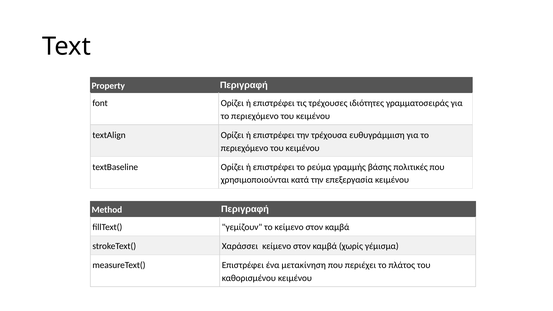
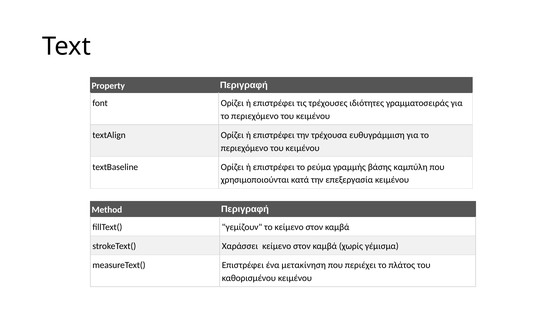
πολιτικές: πολιτικές -> καμπύλη
